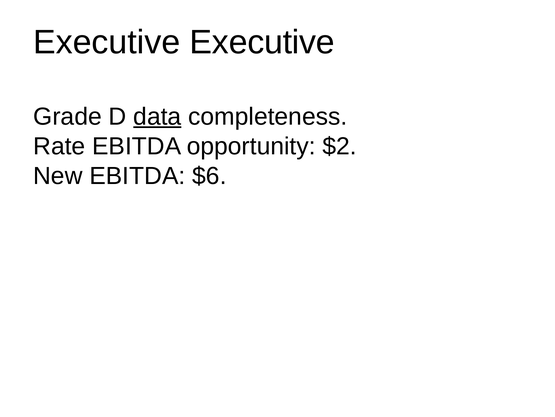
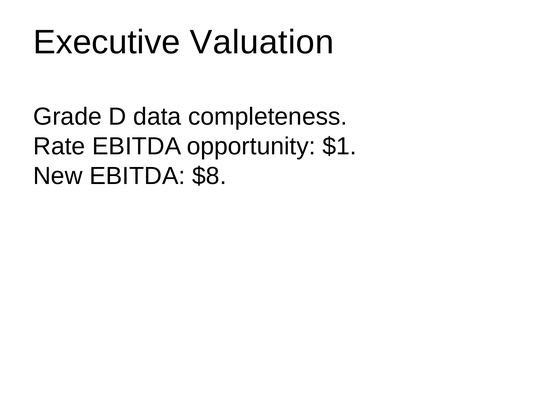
Executive Executive: Executive -> Valuation
data underline: present -> none
$2: $2 -> $1
$6: $6 -> $8
